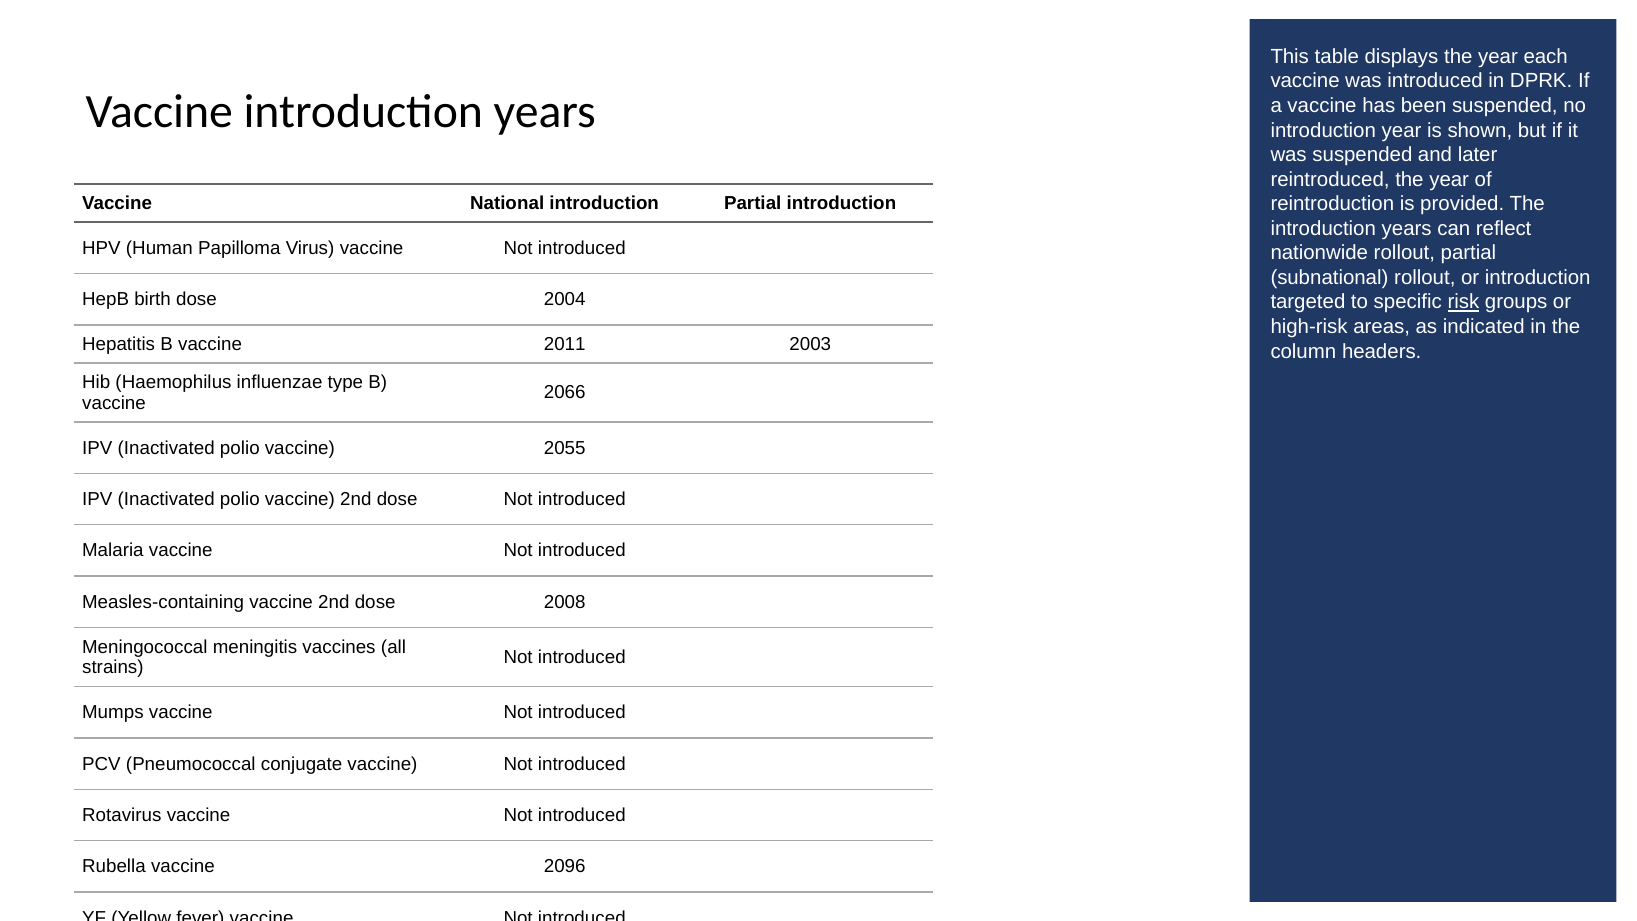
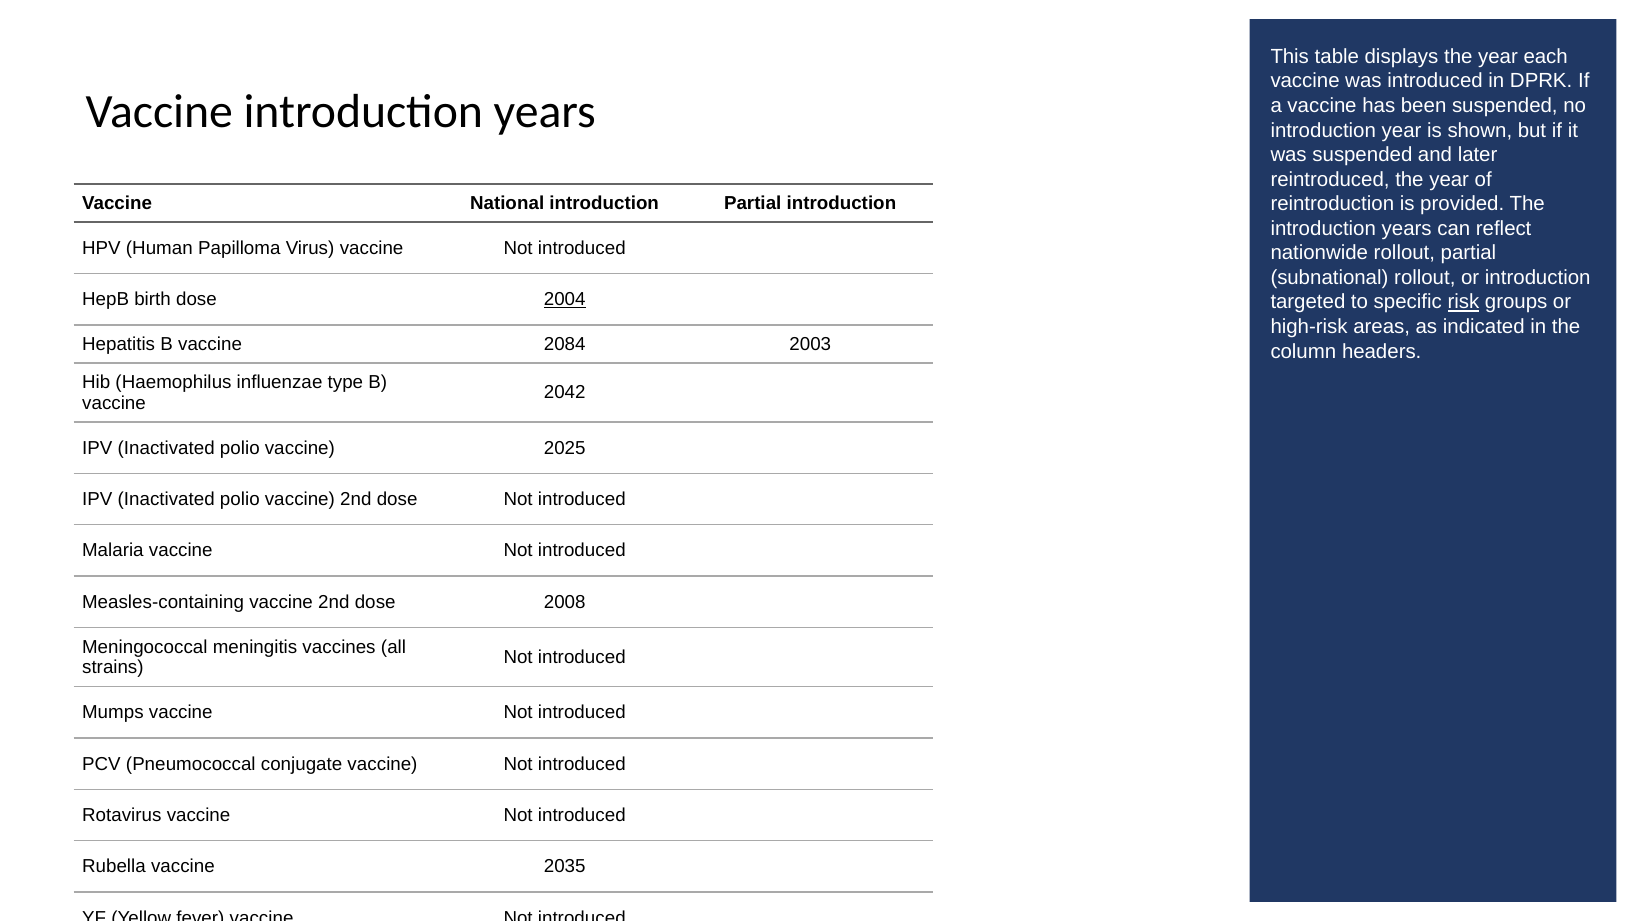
2004 underline: none -> present
2011: 2011 -> 2084
2066: 2066 -> 2042
2055: 2055 -> 2025
2096: 2096 -> 2035
